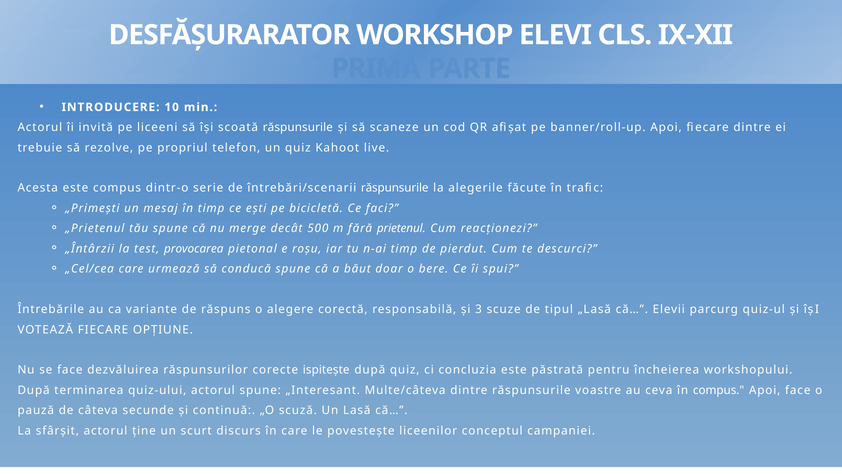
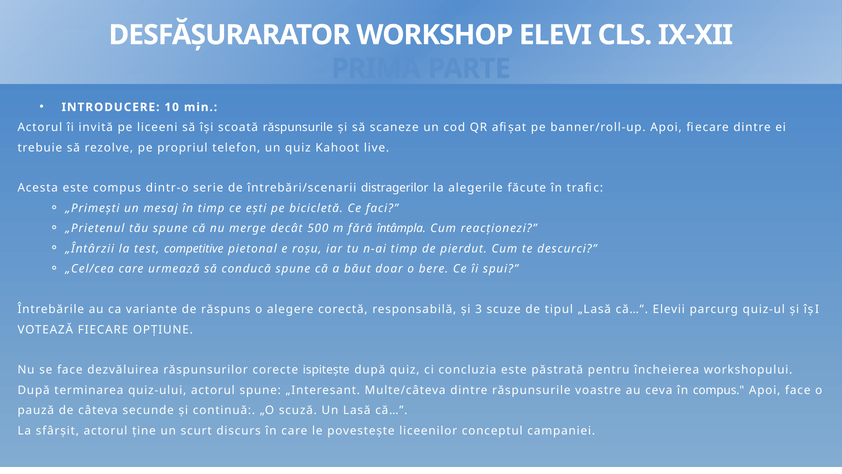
întrebări/scenarii răspunsurile: răspunsurile -> distragerilor
prietenul: prietenul -> întâmpla
provocarea: provocarea -> competitive
